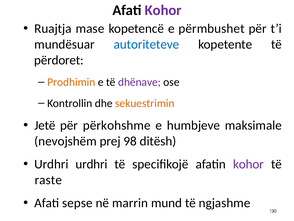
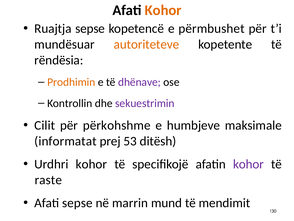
Kohor at (163, 10) colour: purple -> orange
Ruajtja mase: mase -> sepse
autoriteteve colour: blue -> orange
përdoret: përdoret -> rëndësia
sekuestrimin colour: orange -> purple
Jetë: Jetë -> Cilit
nevojshëm: nevojshëm -> informatat
98: 98 -> 53
Urdhri urdhri: urdhri -> kohor
ngjashme: ngjashme -> mendimit
